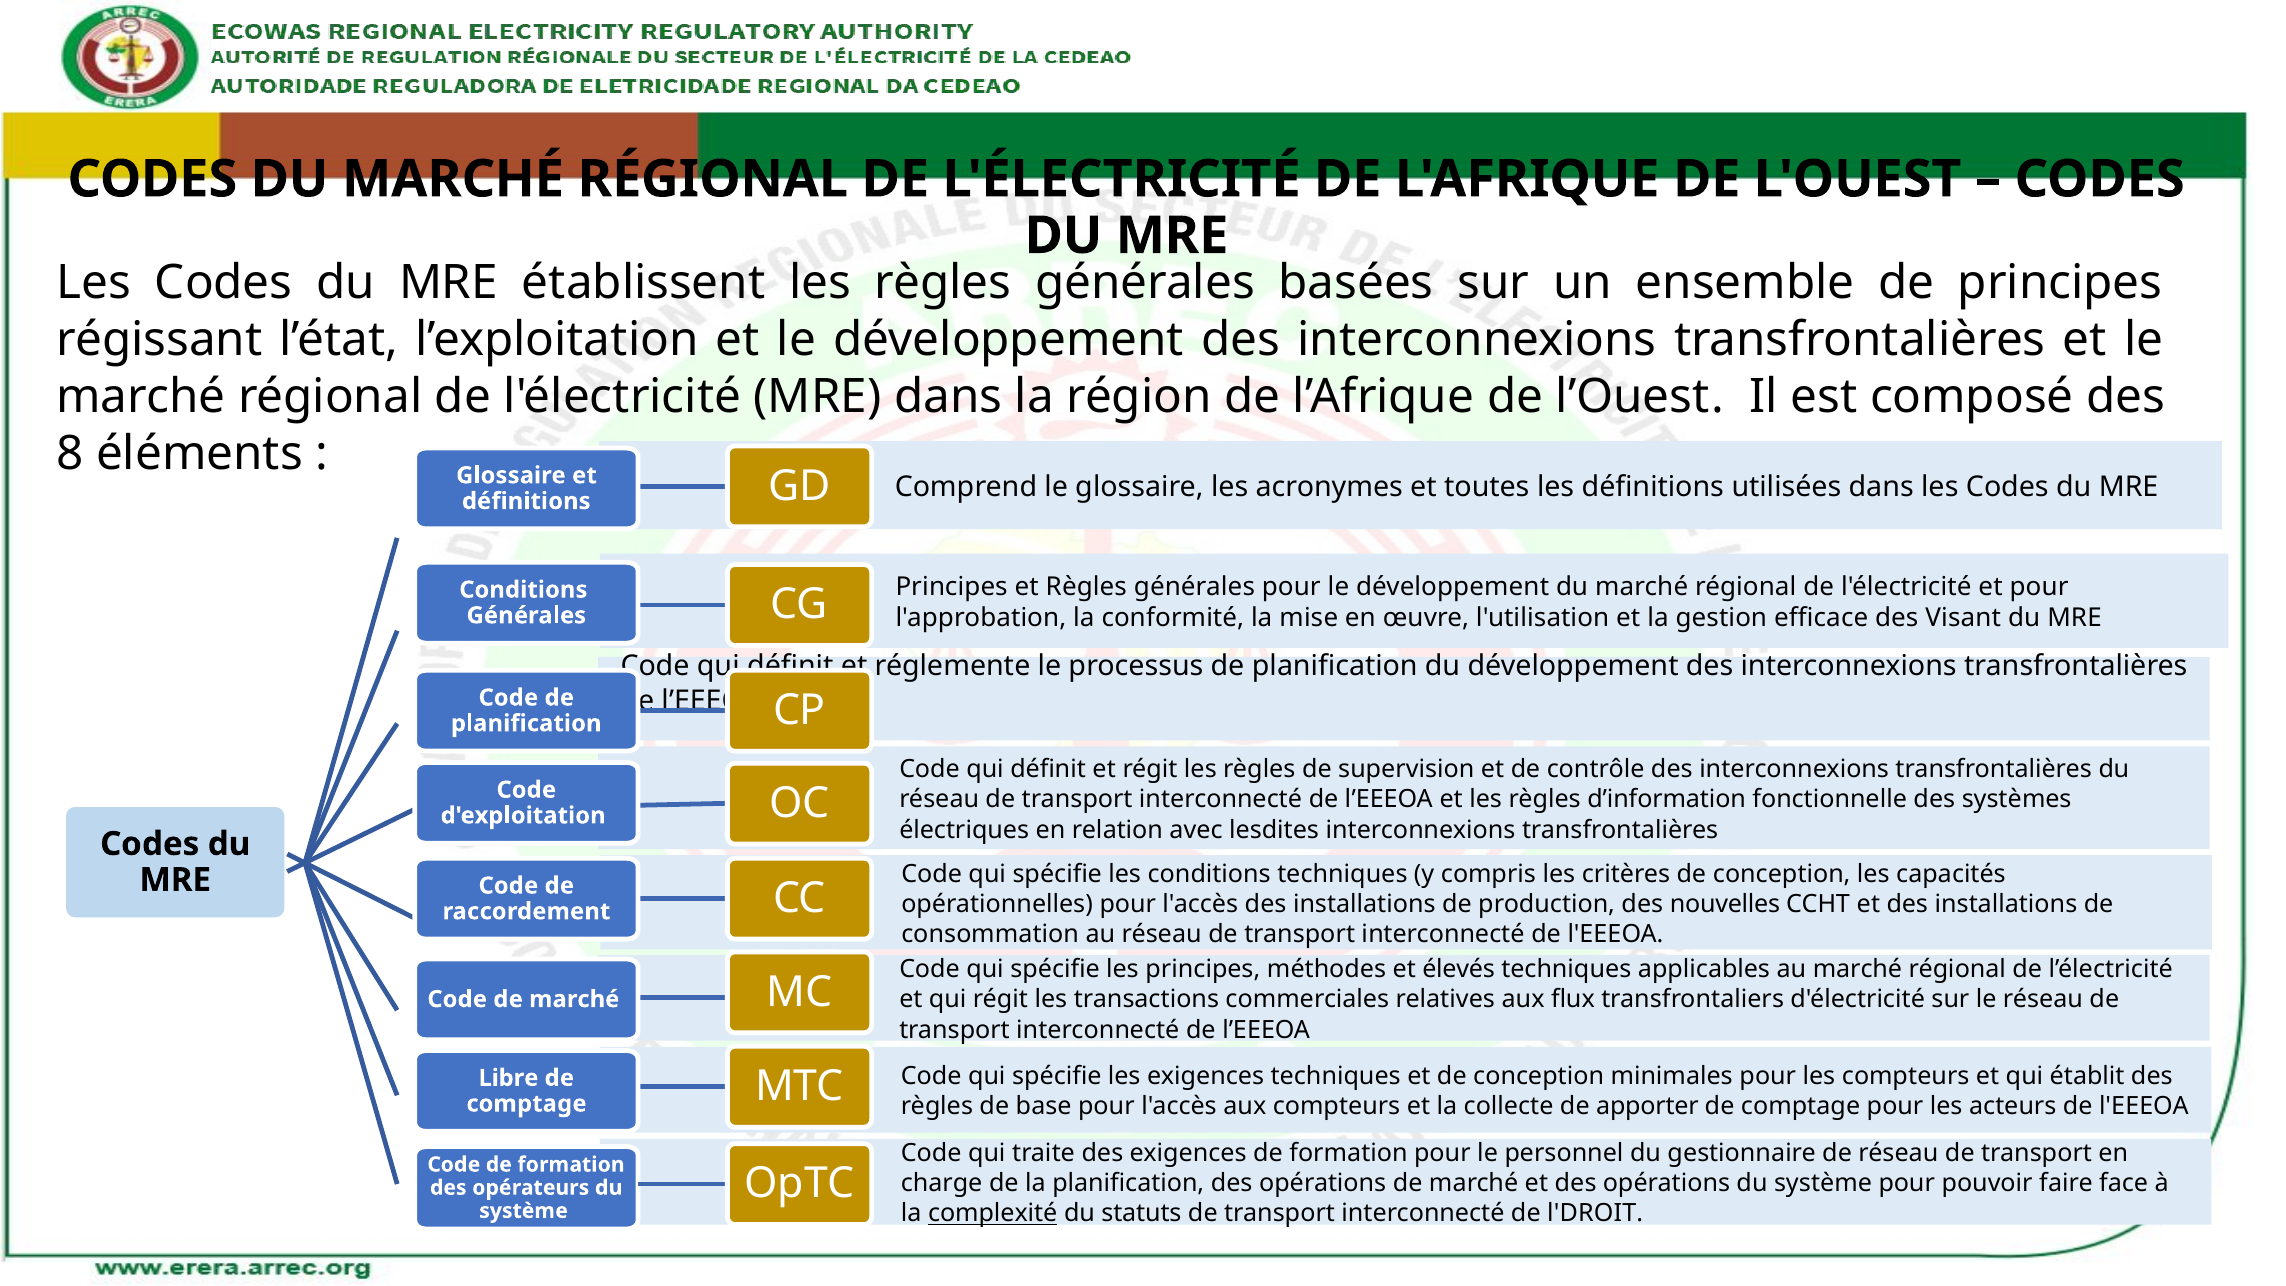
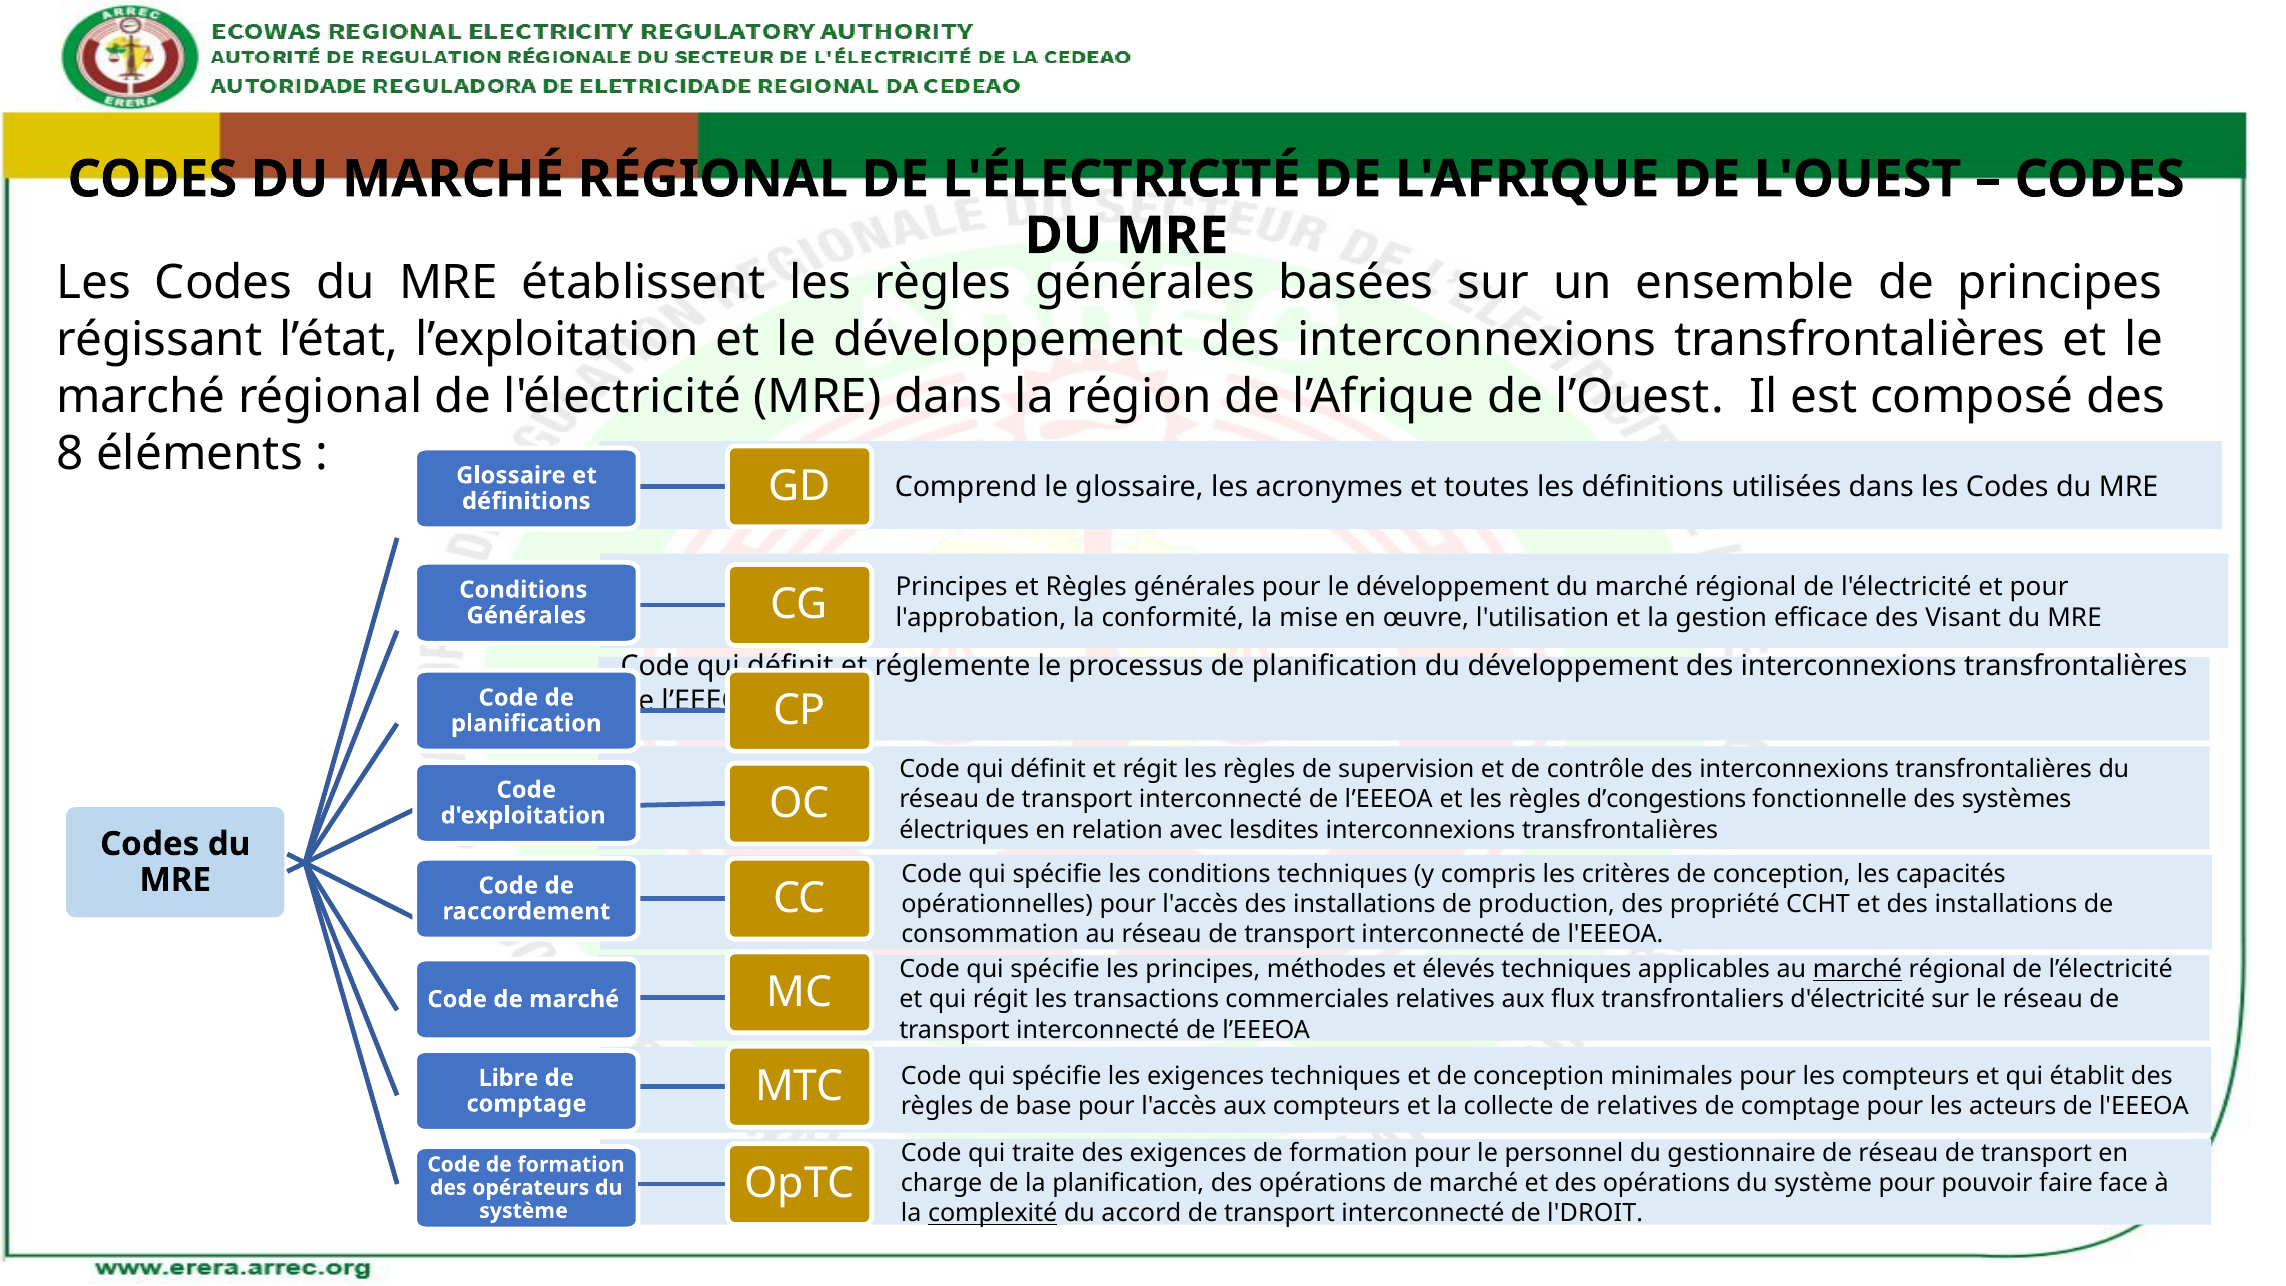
d’information: d’information -> d’congestions
nouvelles: nouvelles -> propriété
marché at (1857, 969) underline: none -> present
de apporter: apporter -> relatives
statuts: statuts -> accord
